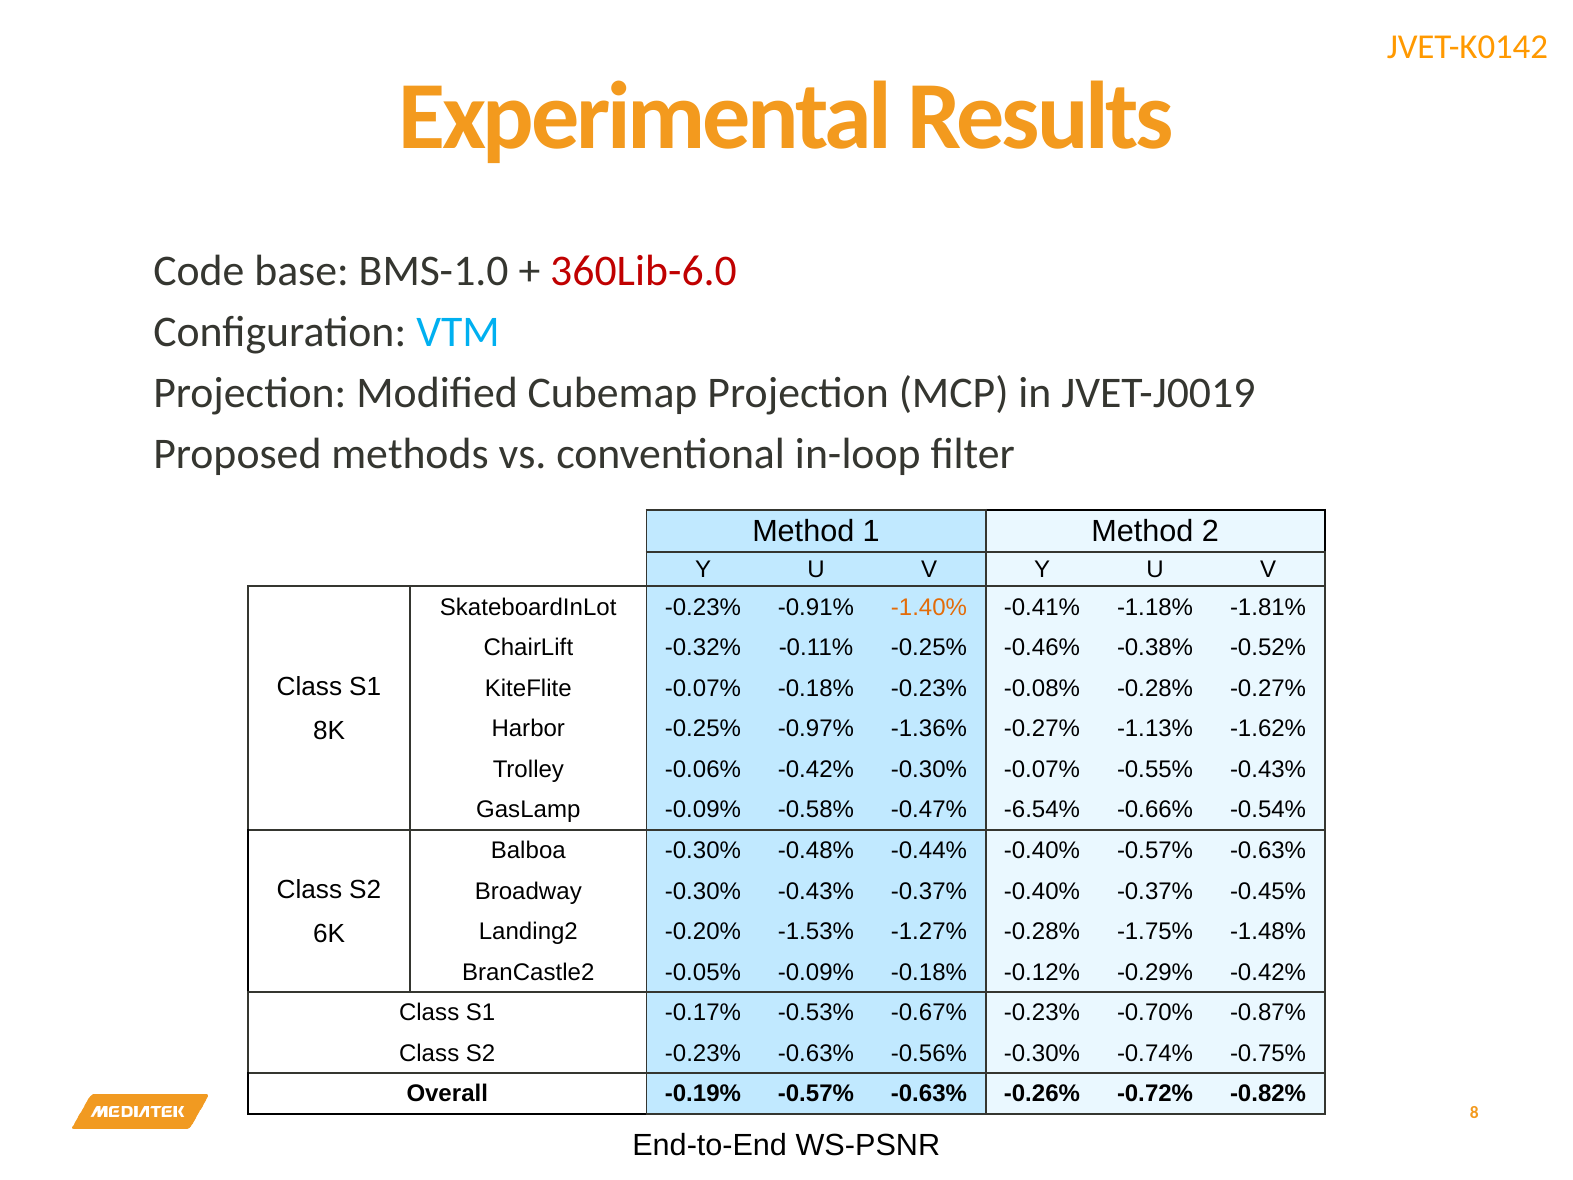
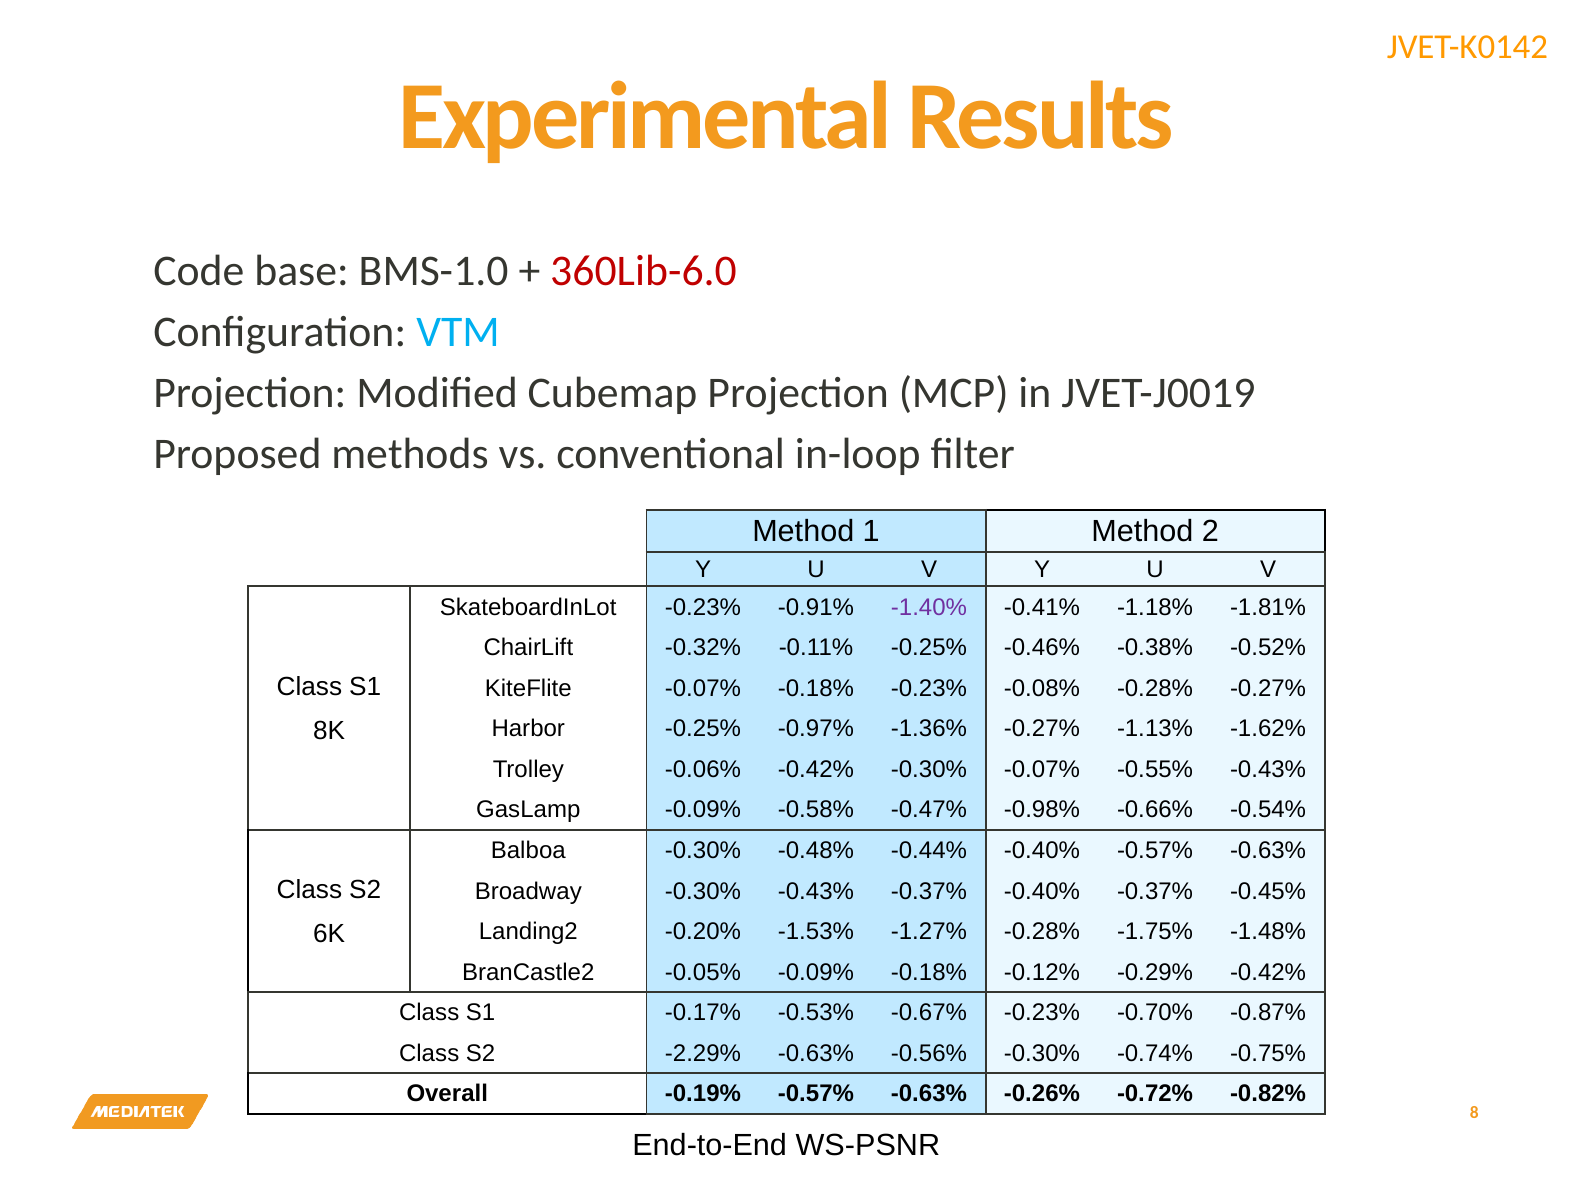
-1.40% colour: orange -> purple
-6.54%: -6.54% -> -0.98%
S2 -0.23%: -0.23% -> -2.29%
